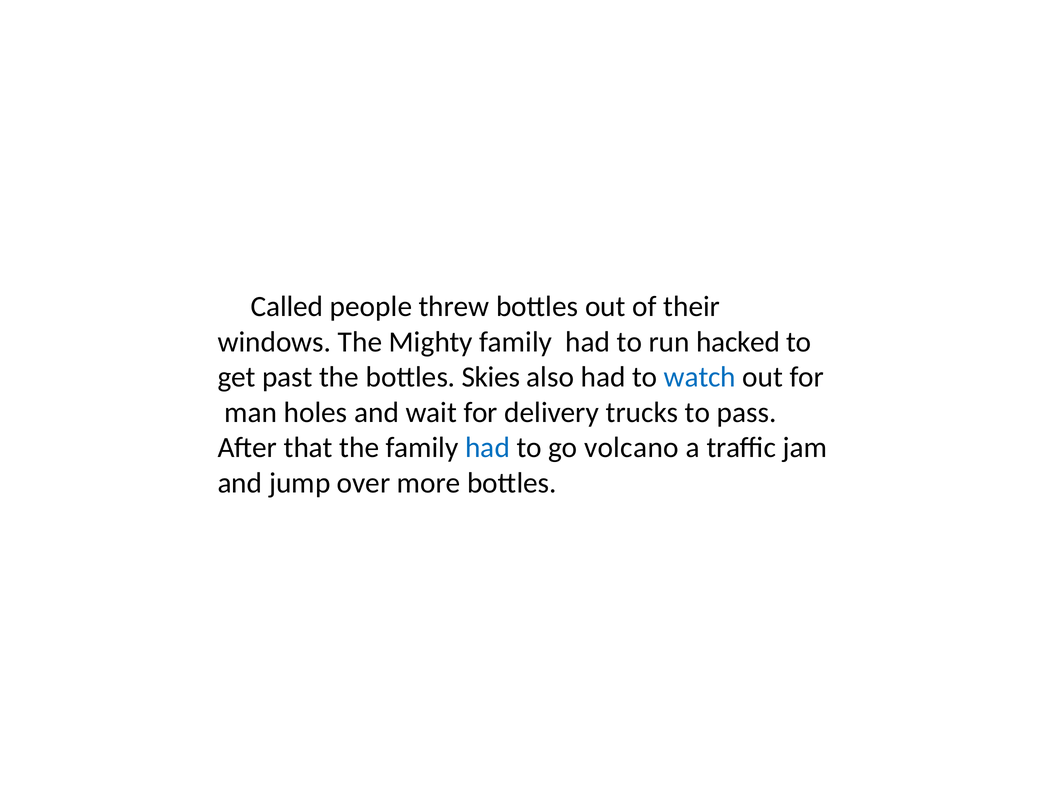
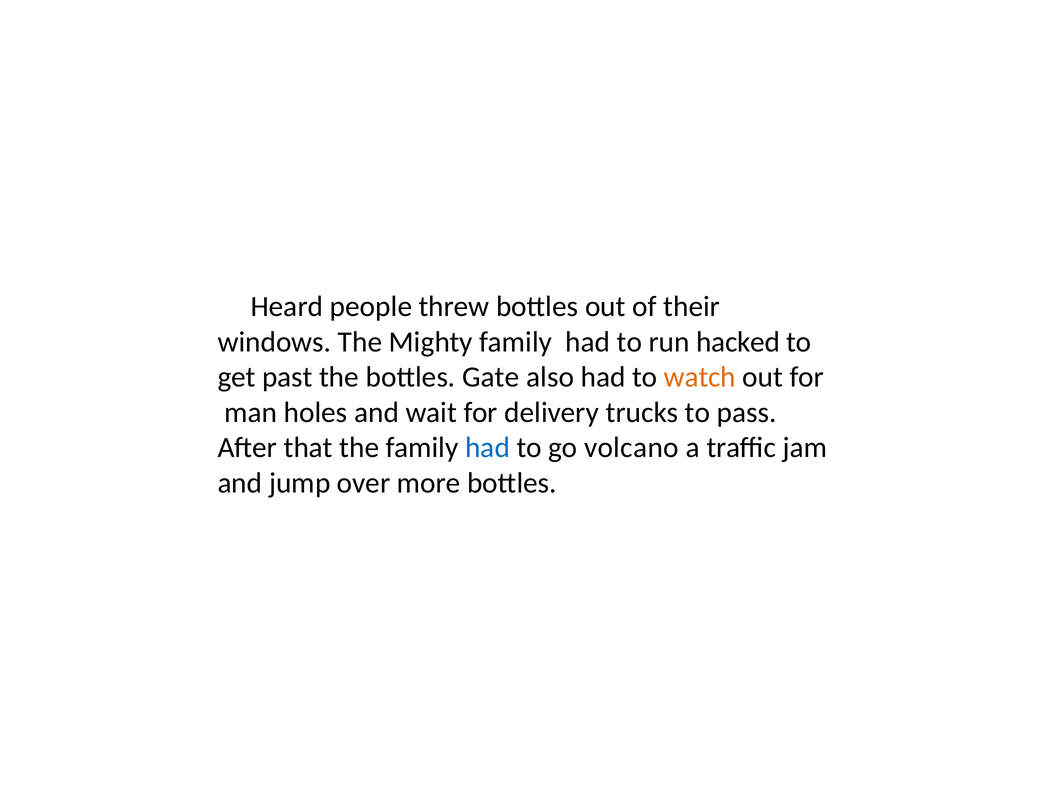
Called: Called -> Heard
Skies: Skies -> Gate
watch colour: blue -> orange
